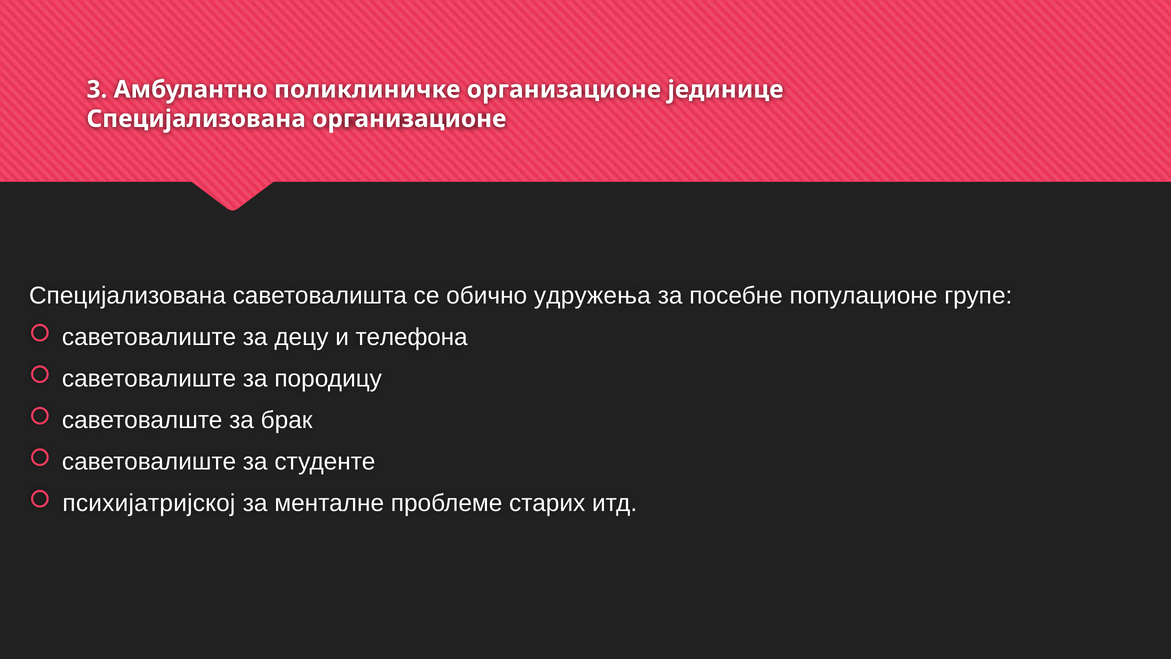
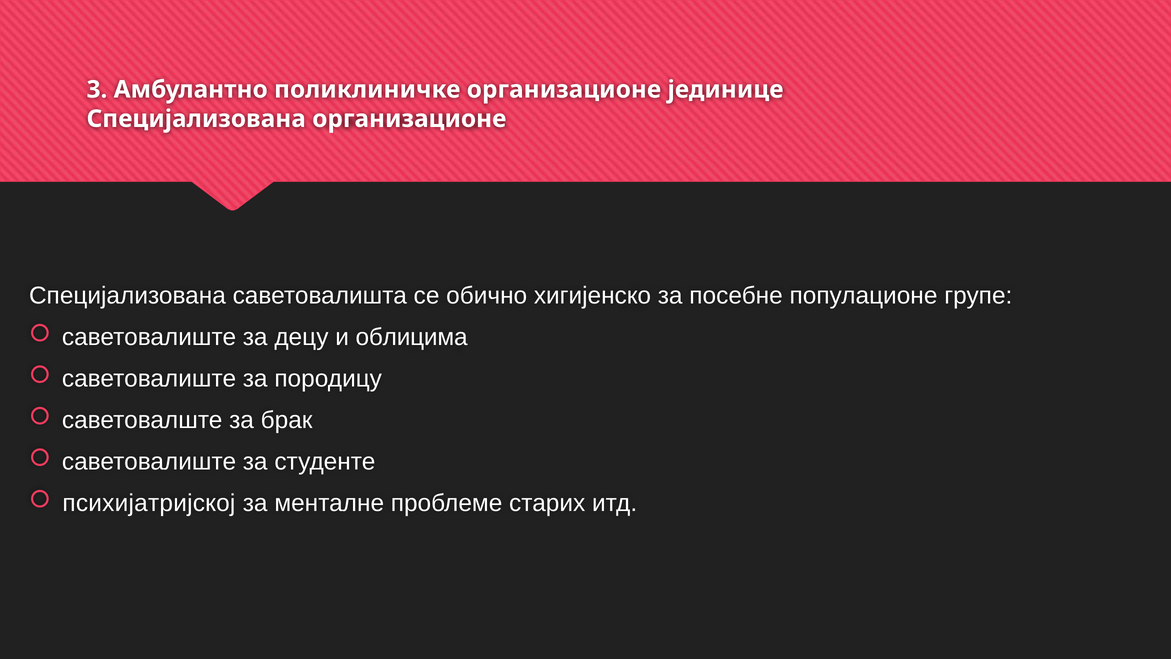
удружења: удружења -> хигијенско
телефона: телефона -> облицима
